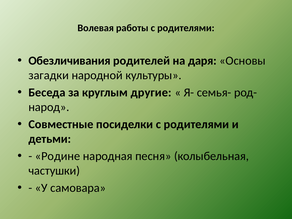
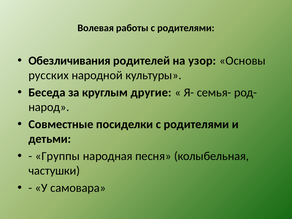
даря: даря -> узор
загадки: загадки -> русских
Родине: Родине -> Группы
